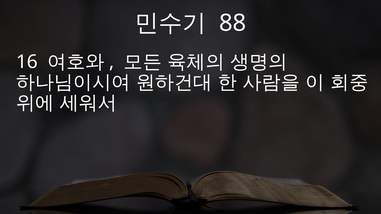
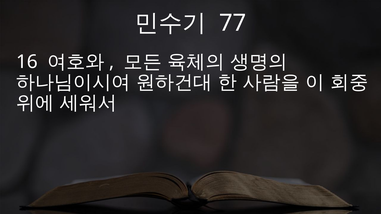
88: 88 -> 77
